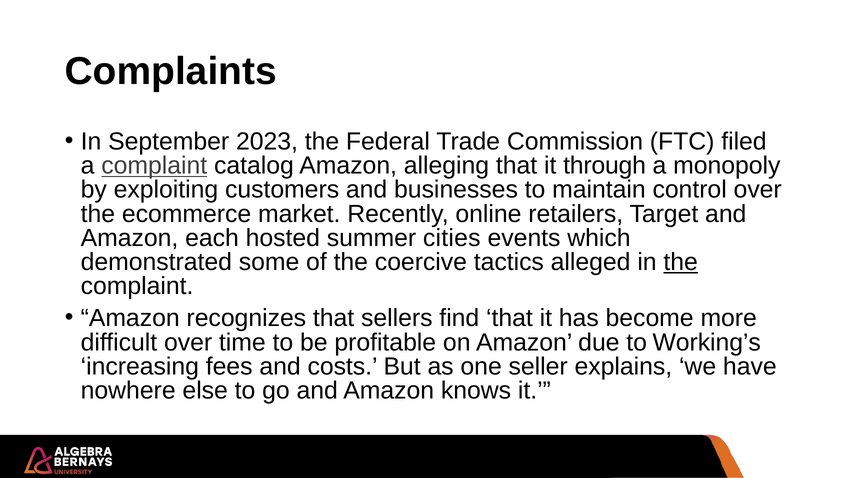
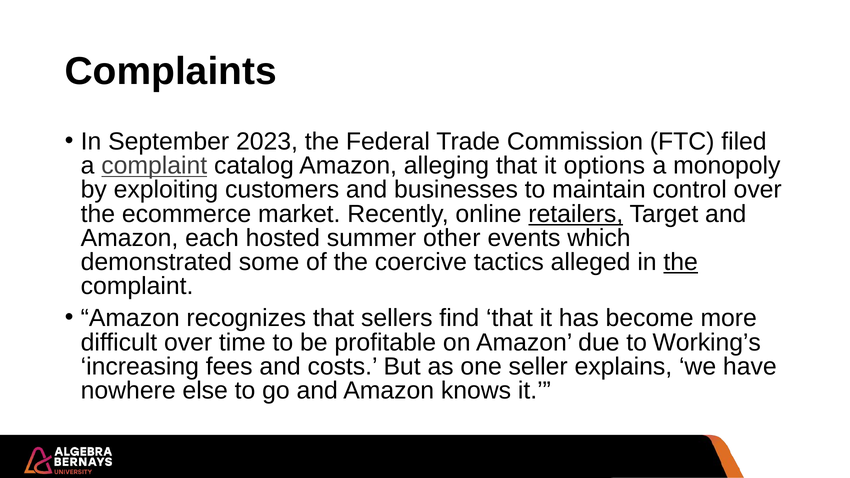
through: through -> options
retailers underline: none -> present
cities: cities -> other
